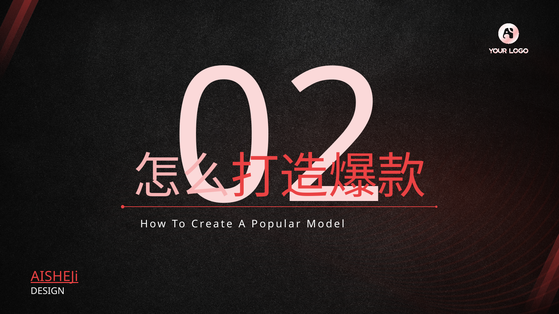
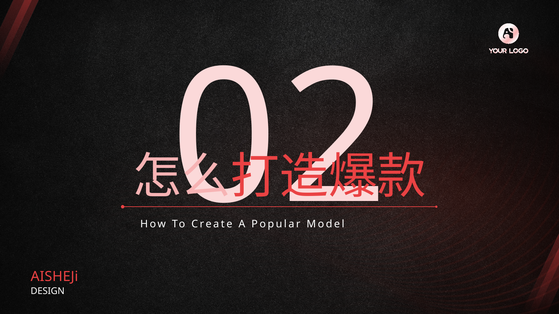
AISHEJi underline: present -> none
